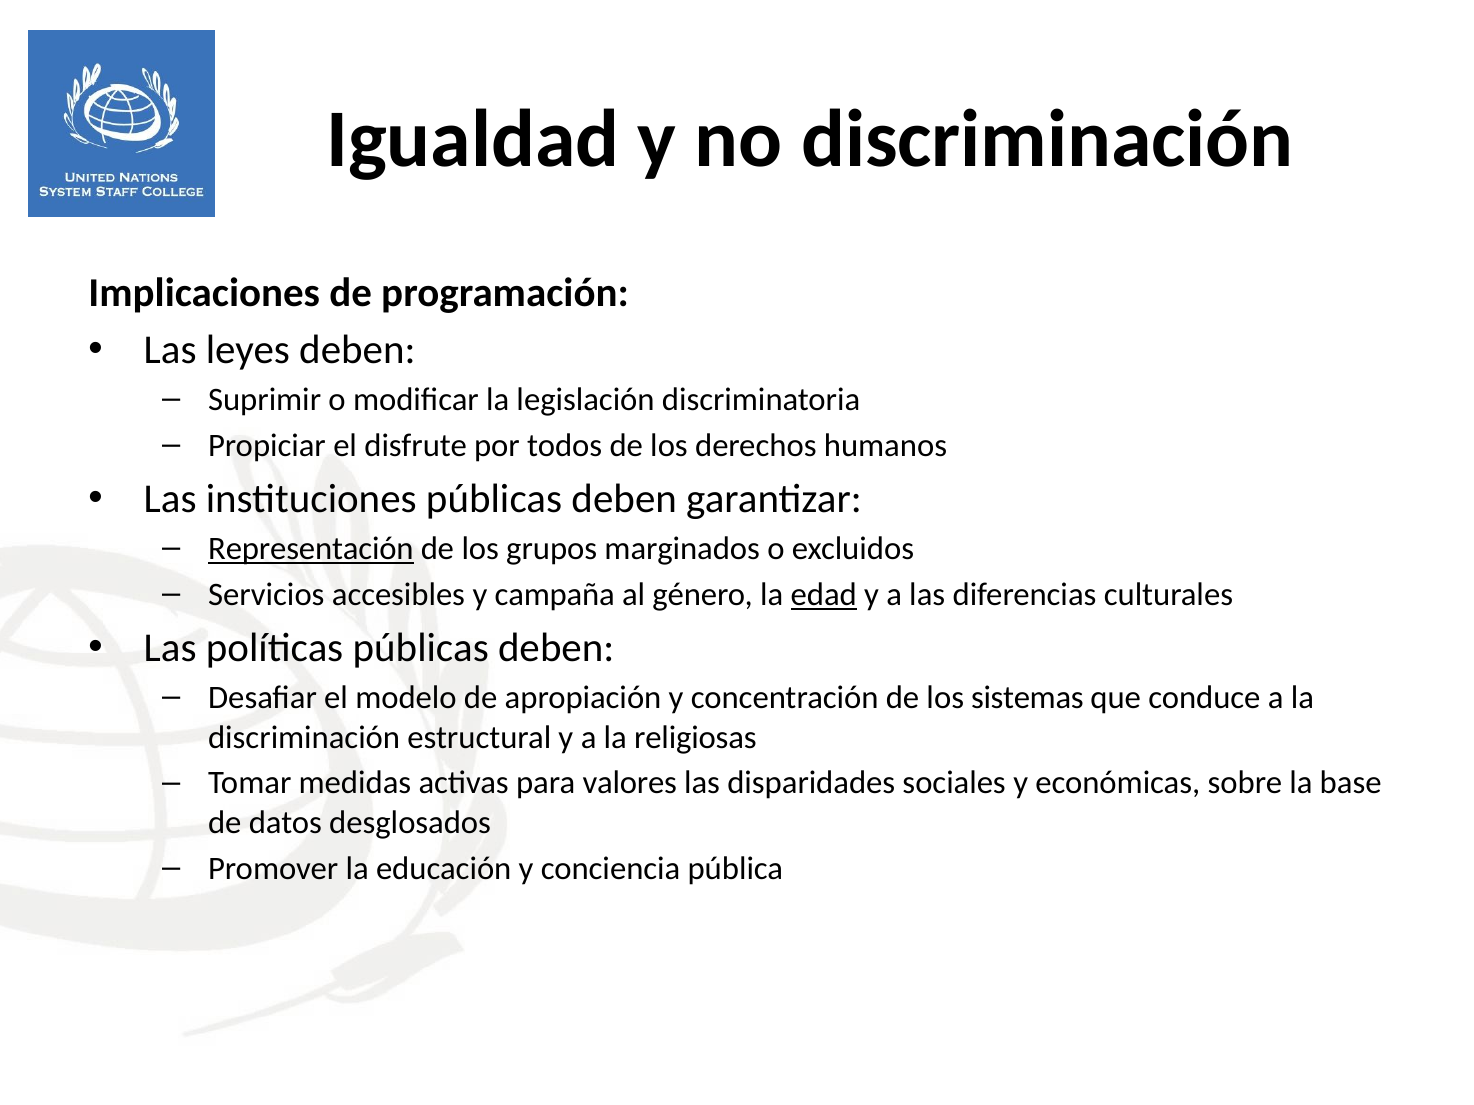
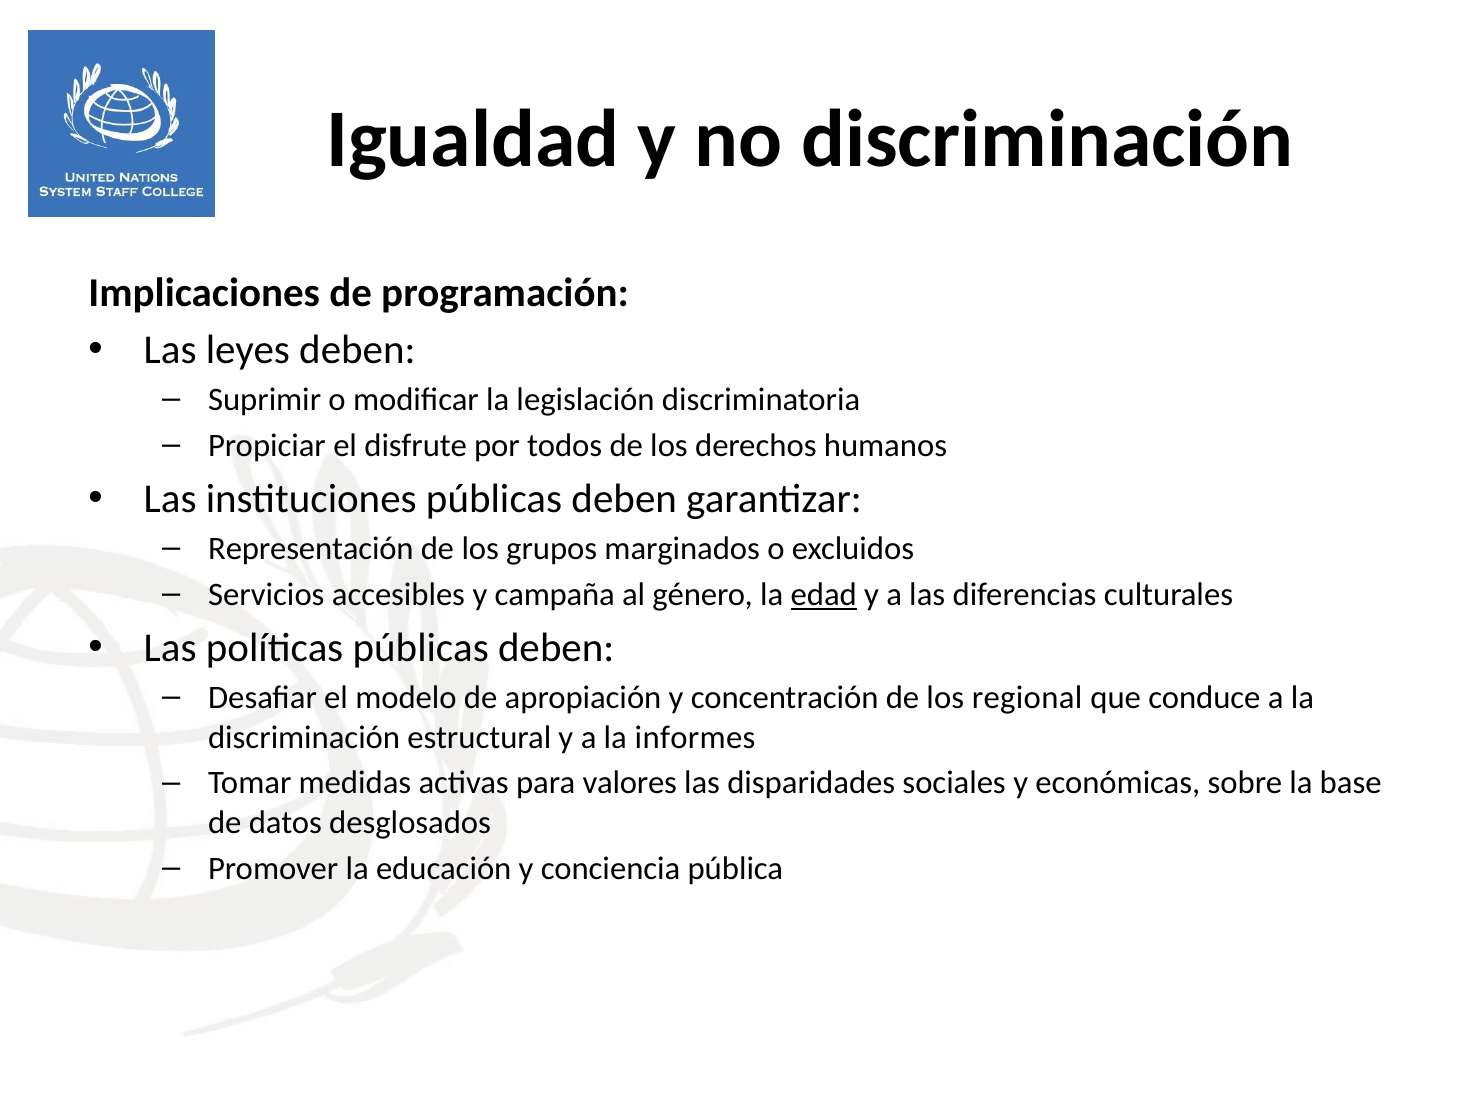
Representación underline: present -> none
sistemas: sistemas -> regional
religiosas: religiosas -> informes
